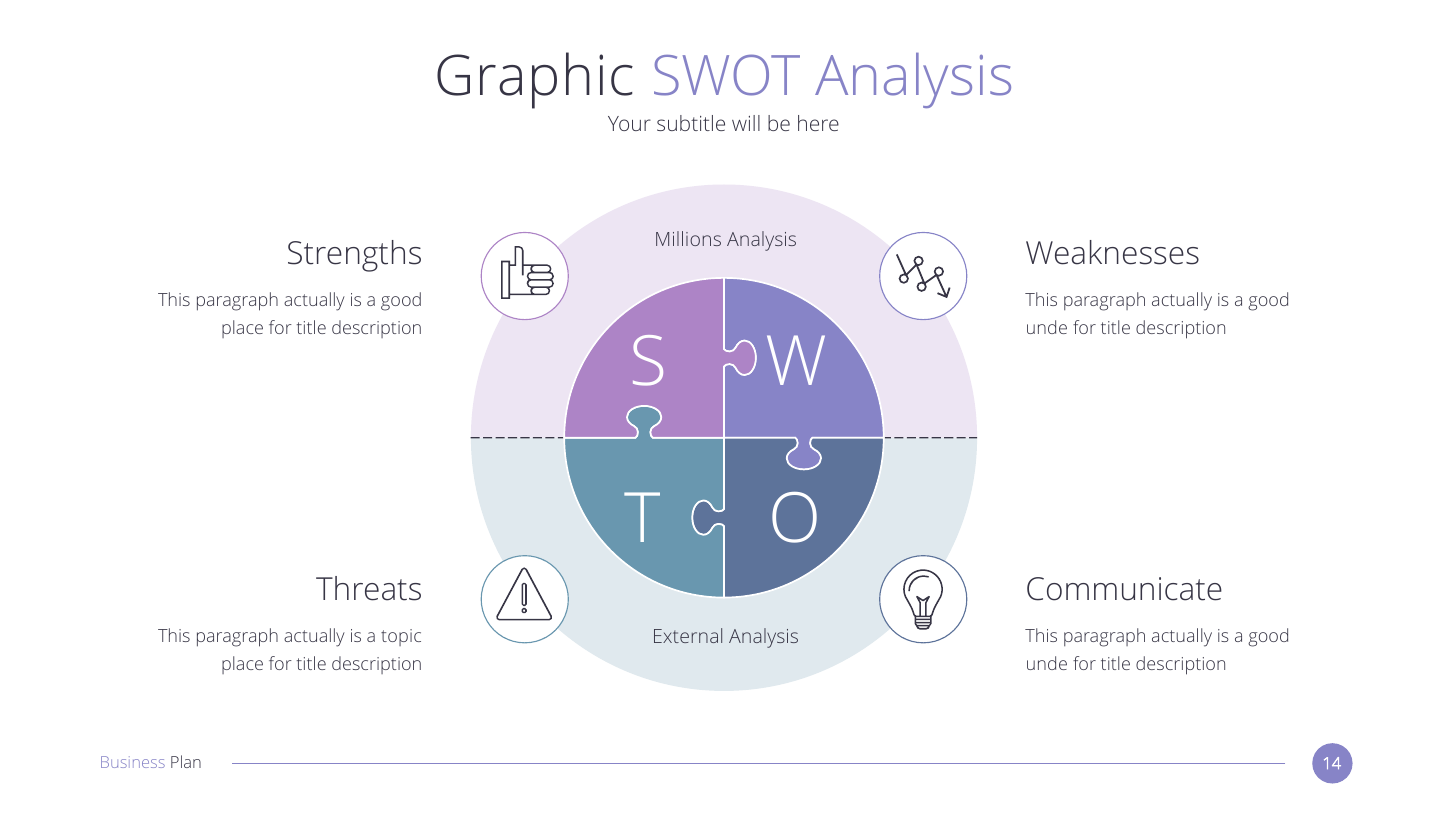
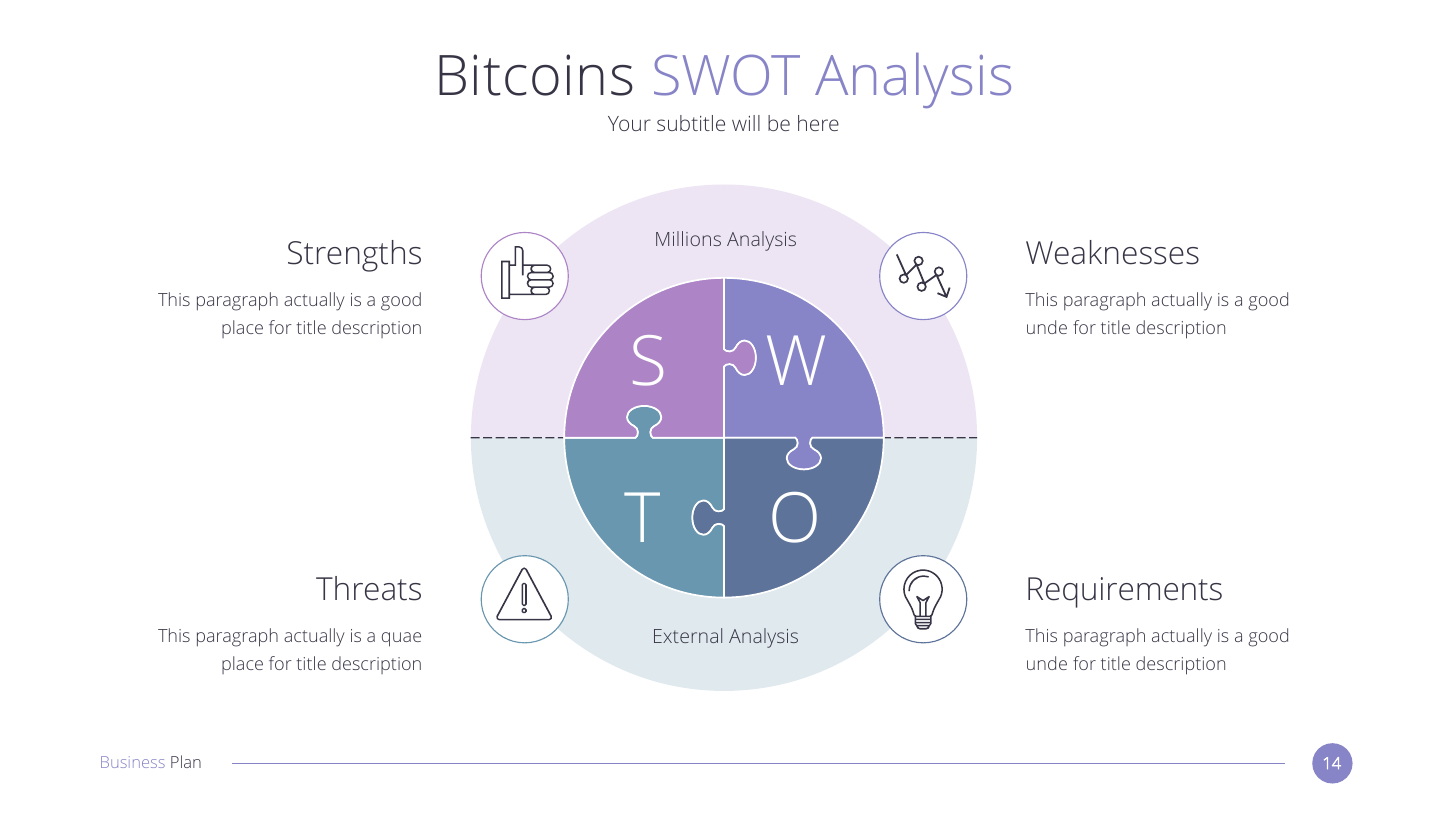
Graphic: Graphic -> Bitcoins
Communicate: Communicate -> Requirements
topic: topic -> quae
